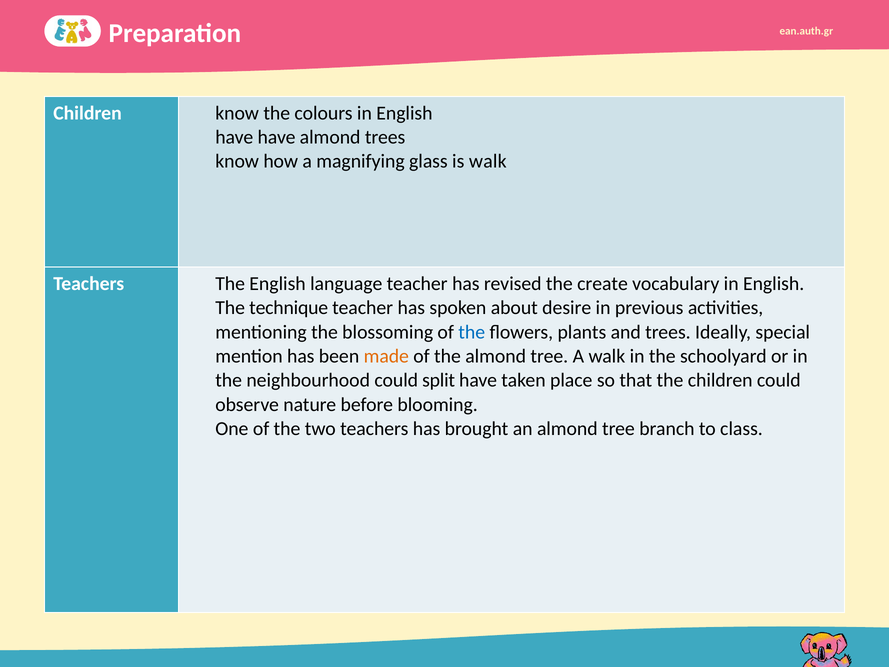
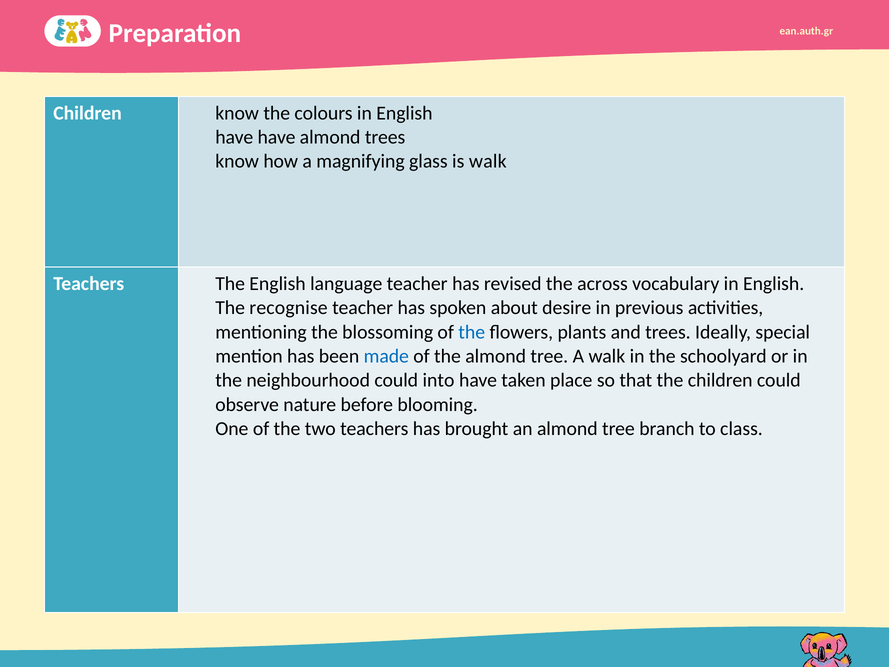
create: create -> across
technique: technique -> recognise
made colour: orange -> blue
split: split -> into
